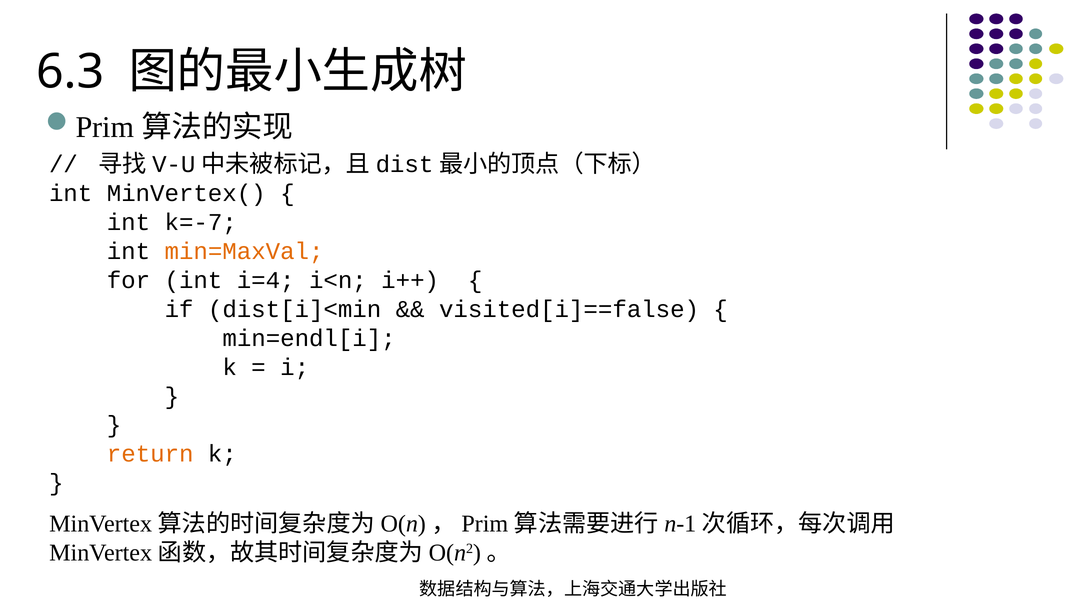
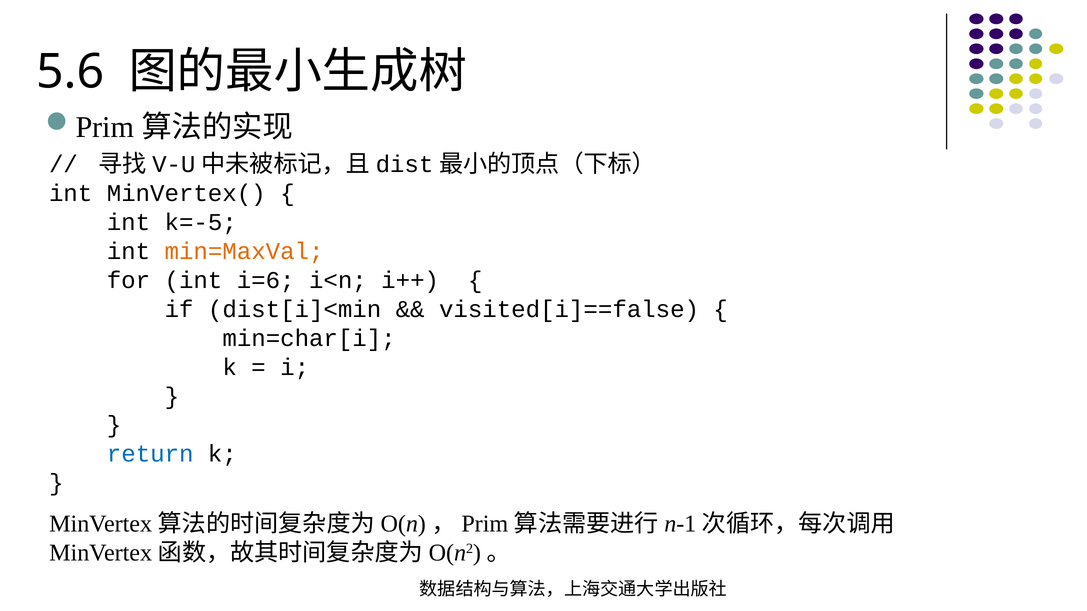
6.3: 6.3 -> 5.6
k=-7: k=-7 -> k=-5
i=4: i=4 -> i=6
min=endl[i: min=endl[i -> min=char[i
return colour: orange -> blue
